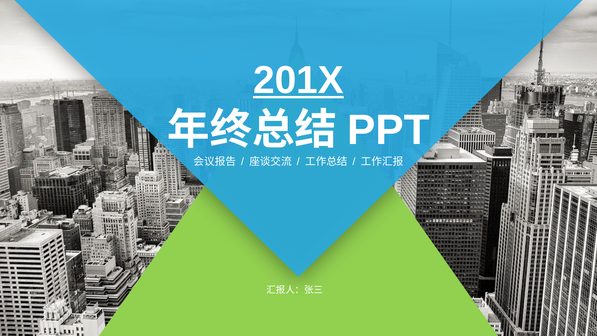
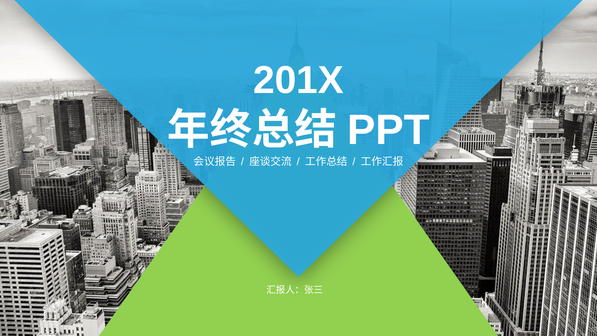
201X underline: present -> none
